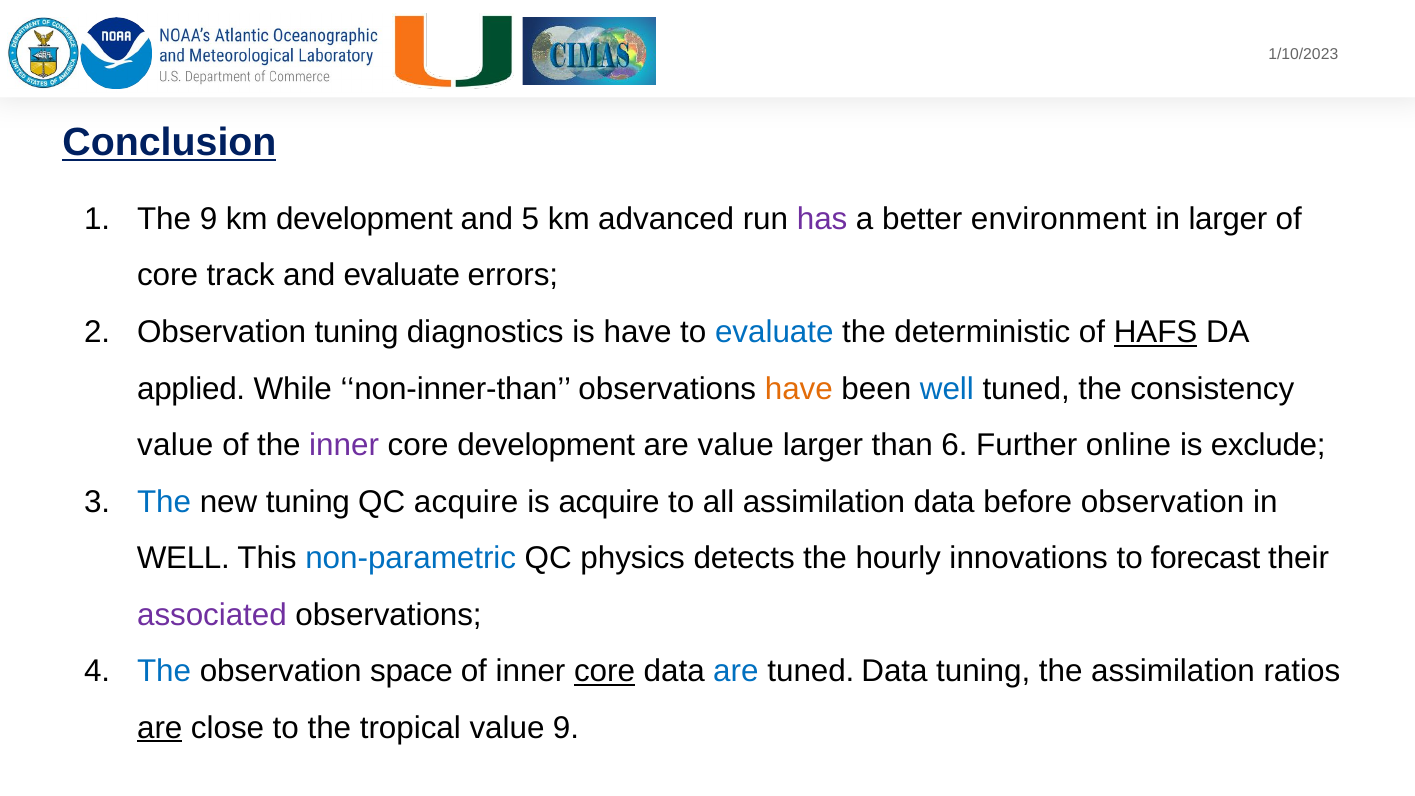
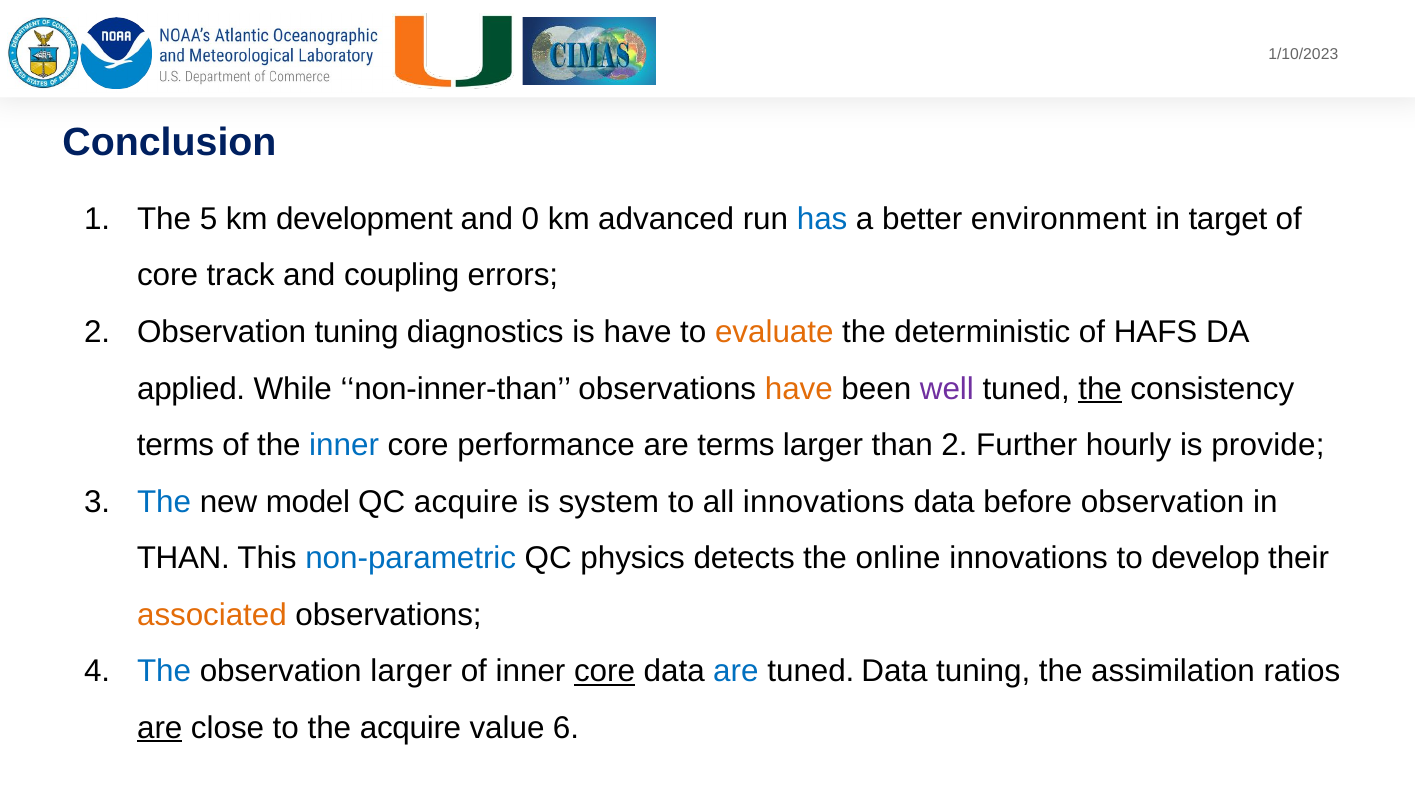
Conclusion underline: present -> none
The 9: 9 -> 5
5: 5 -> 0
has colour: purple -> blue
in larger: larger -> target
and evaluate: evaluate -> coupling
evaluate at (774, 332) colour: blue -> orange
HAFS underline: present -> none
well at (947, 389) colour: blue -> purple
the at (1100, 389) underline: none -> present
value at (175, 445): value -> terms
inner at (344, 445) colour: purple -> blue
core development: development -> performance
are value: value -> terms
than 6: 6 -> 2
online: online -> hourly
exclude: exclude -> provide
new tuning: tuning -> model
is acquire: acquire -> system
all assimilation: assimilation -> innovations
WELL at (183, 558): WELL -> THAN
hourly: hourly -> online
forecast: forecast -> develop
associated colour: purple -> orange
observation space: space -> larger
the tropical: tropical -> acquire
value 9: 9 -> 6
